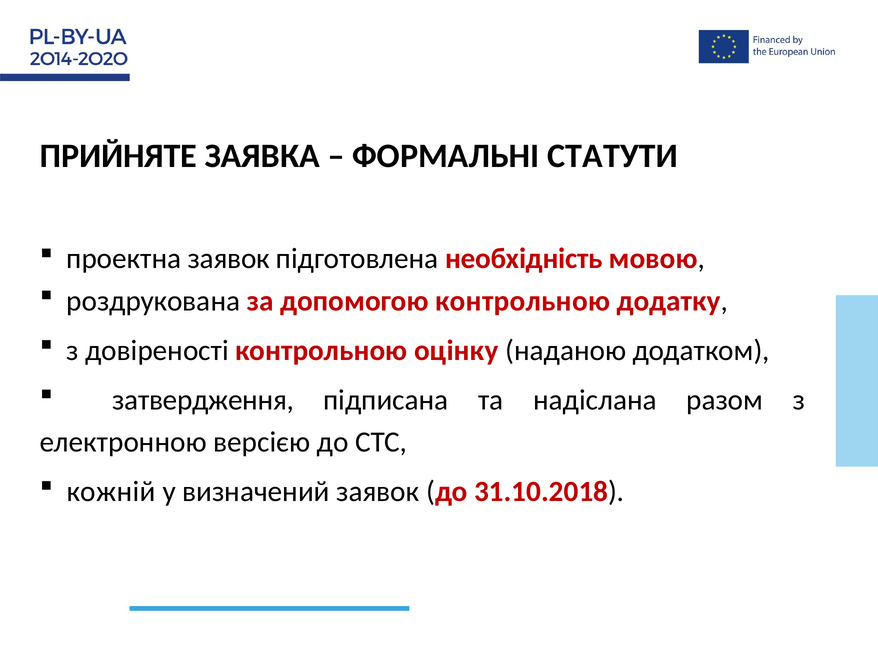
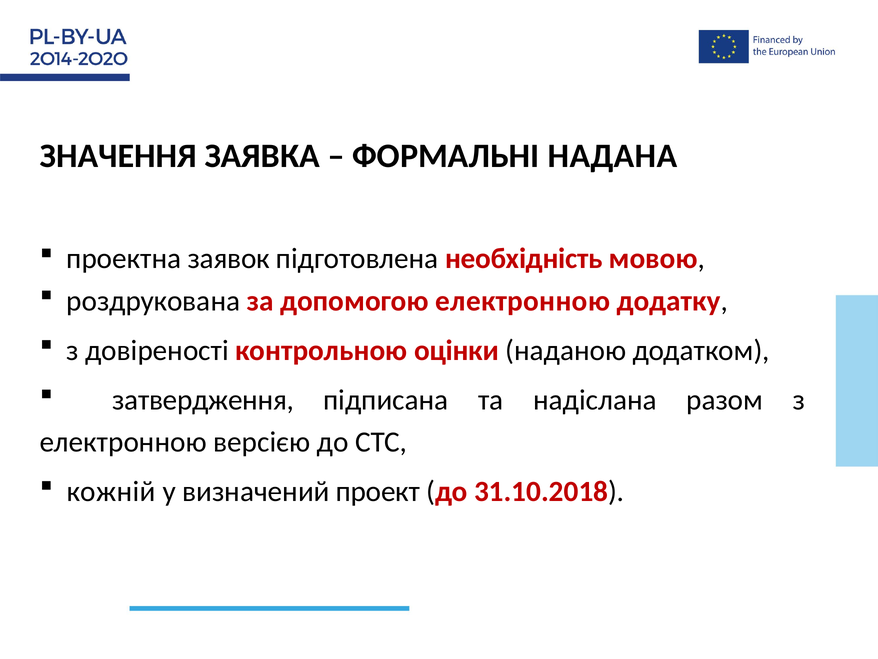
ПРИЙНЯТЕ: ПРИЙНЯТЕ -> ЗНАЧЕННЯ
СТАТУТИ: СТАТУТИ -> НАДАНА
допомогою контрольною: контрольною -> електронною
оцінку: оцінку -> оцінки
визначений заявок: заявок -> проект
